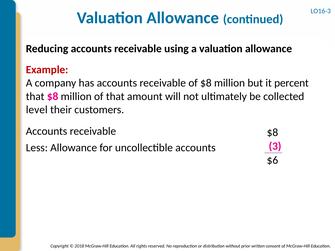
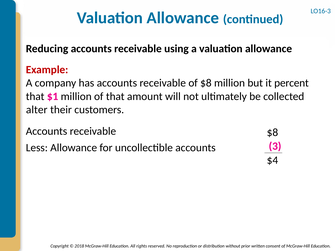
that $8: $8 -> $1
level: level -> alter
$6: $6 -> $4
